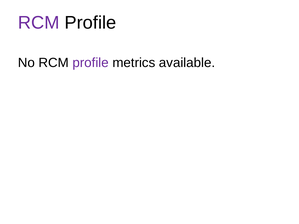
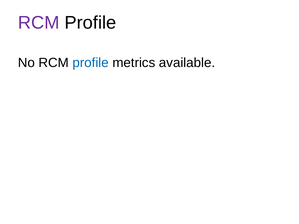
profile at (91, 63) colour: purple -> blue
